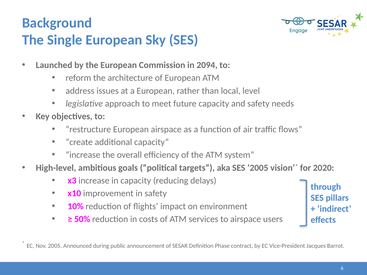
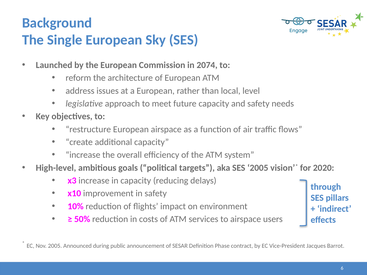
2094: 2094 -> 2074
